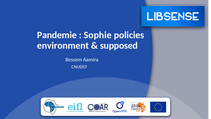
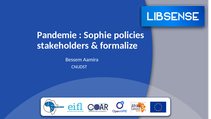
environment: environment -> stakeholders
supposed: supposed -> formalize
